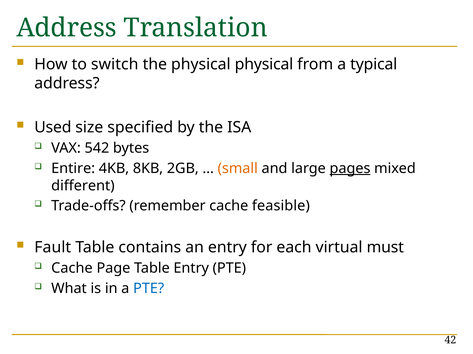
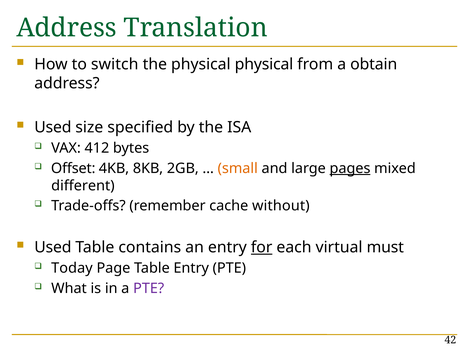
typical: typical -> obtain
542: 542 -> 412
Entire: Entire -> Offset
feasible: feasible -> without
Fault at (53, 248): Fault -> Used
for underline: none -> present
Cache at (72, 269): Cache -> Today
PTE at (149, 289) colour: blue -> purple
